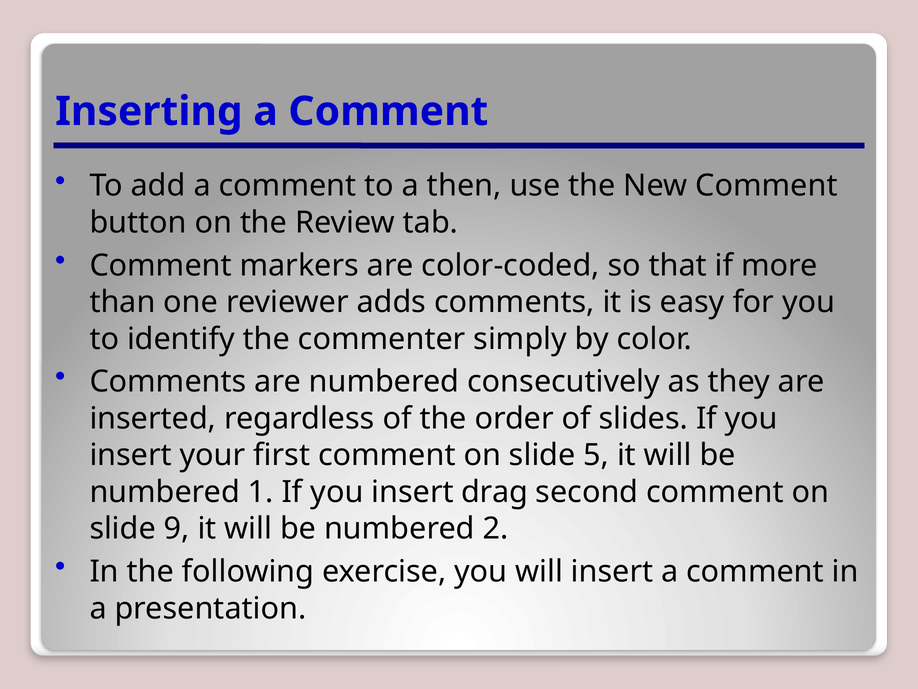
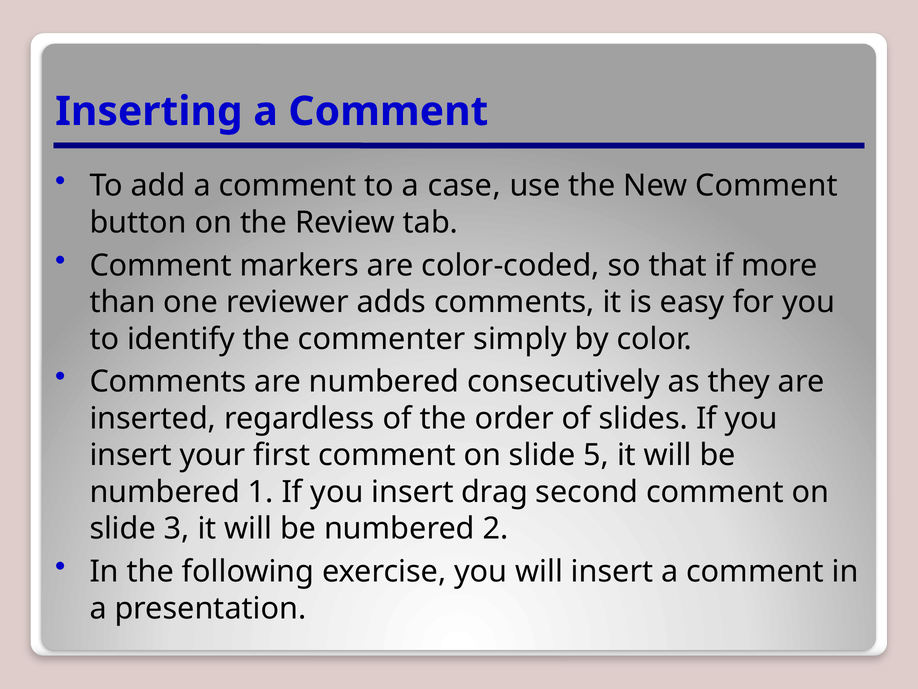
then: then -> case
9: 9 -> 3
